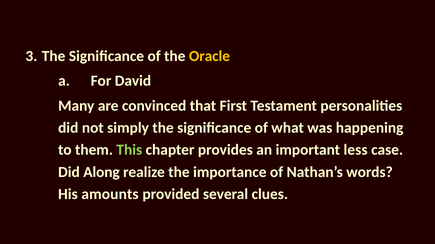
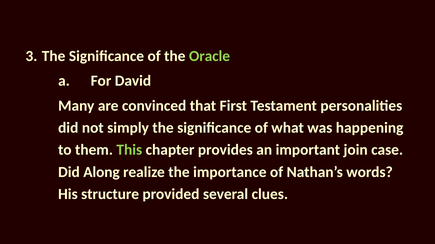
Oracle colour: yellow -> light green
less: less -> join
amounts: amounts -> structure
